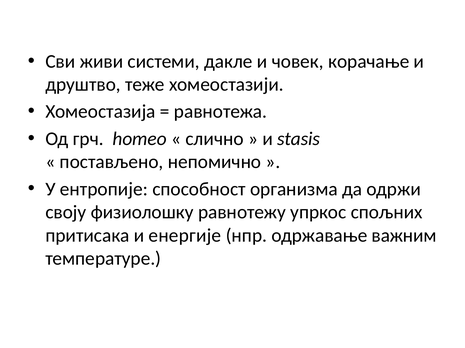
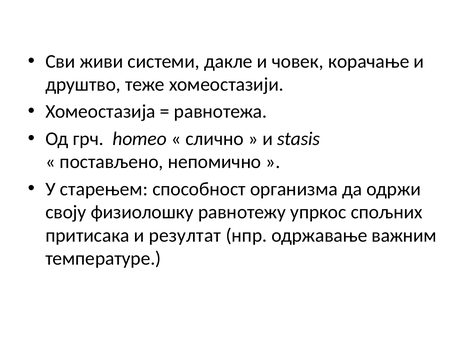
ентропије: ентропије -> старењем
енергије: енергије -> резултат
